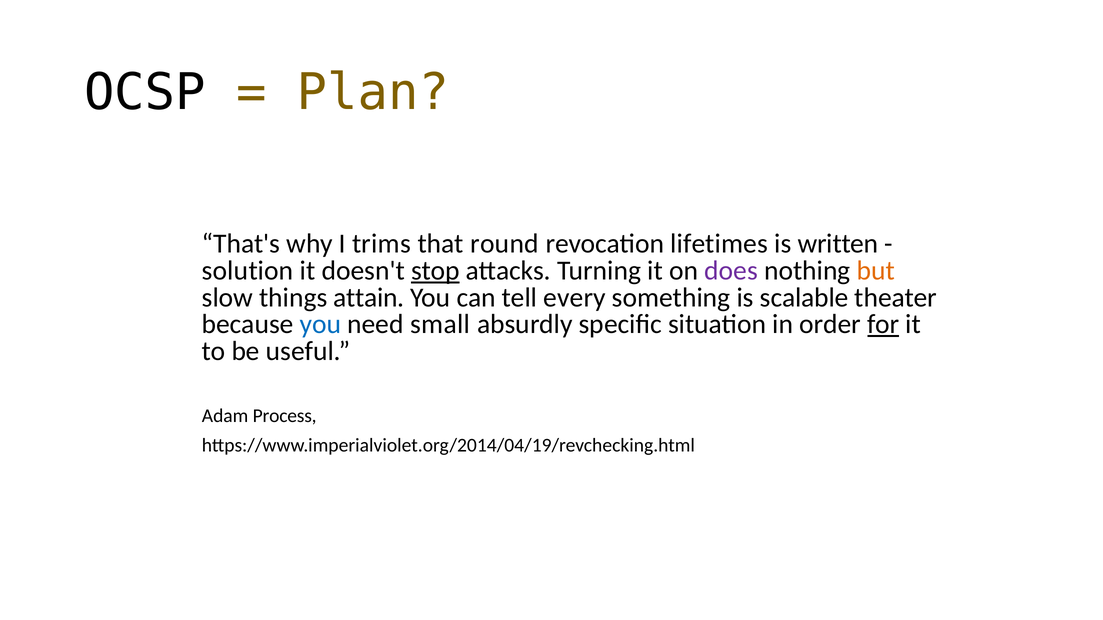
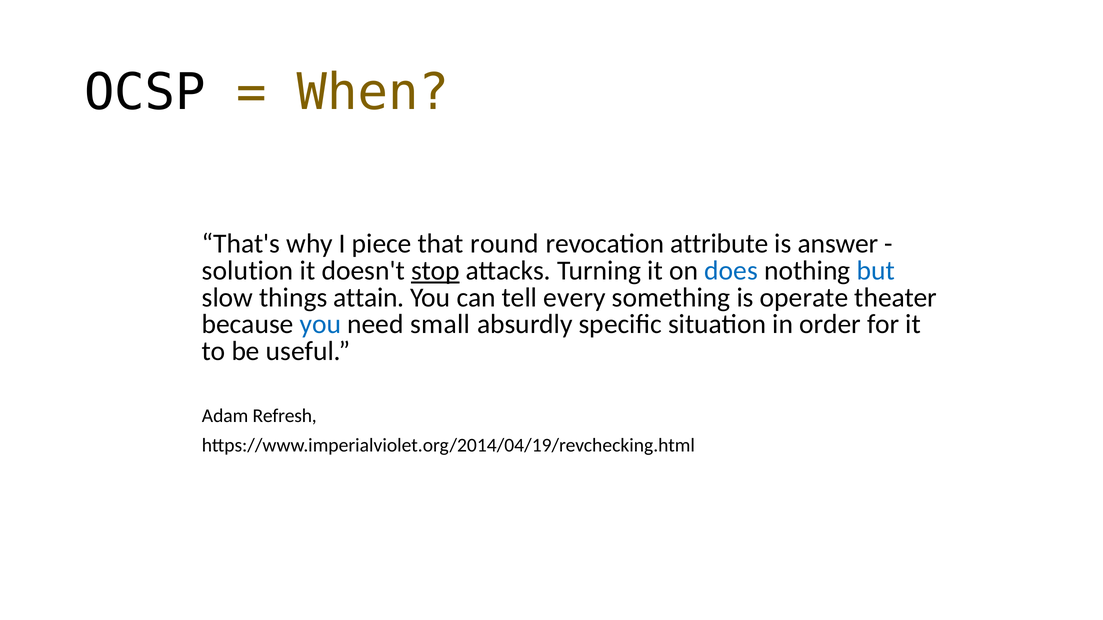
Plan: Plan -> When
trims: trims -> piece
lifetimes: lifetimes -> attribute
written: written -> answer
does colour: purple -> blue
but colour: orange -> blue
scalable: scalable -> operate
for underline: present -> none
Process: Process -> Refresh
